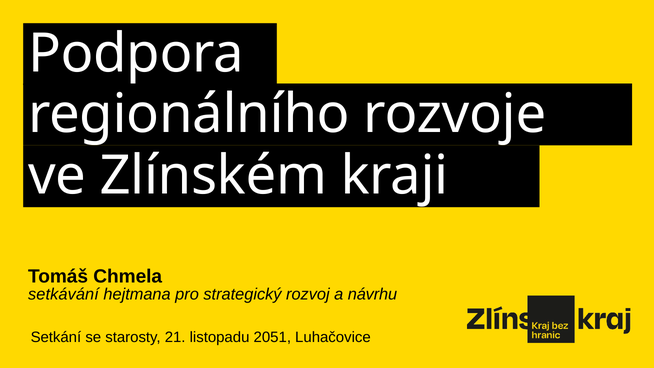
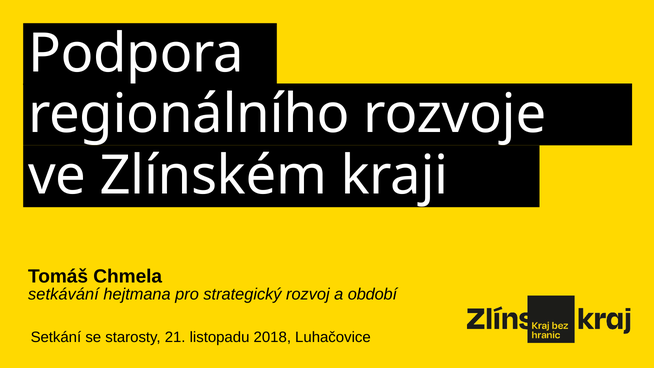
návrhu: návrhu -> období
2051: 2051 -> 2018
